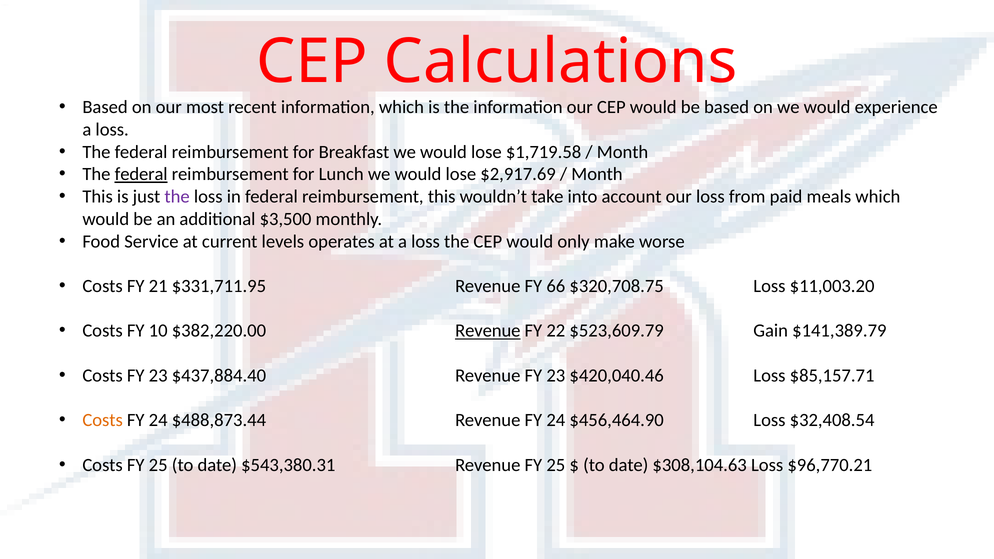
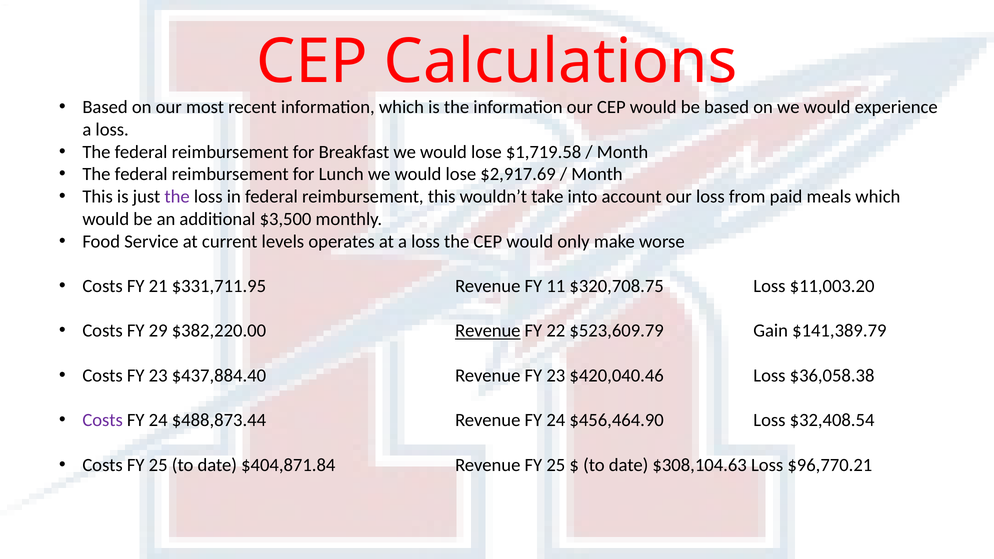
federal at (141, 174) underline: present -> none
66: 66 -> 11
10: 10 -> 29
$85,157.71: $85,157.71 -> $36,058.38
Costs at (103, 420) colour: orange -> purple
$543,380.31: $543,380.31 -> $404,871.84
